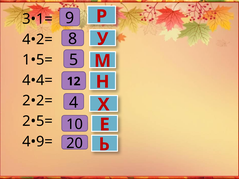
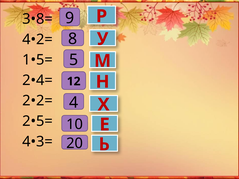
3•1=: 3•1= -> 3•8=
4•4=: 4•4= -> 2•4=
4•9=: 4•9= -> 4•3=
